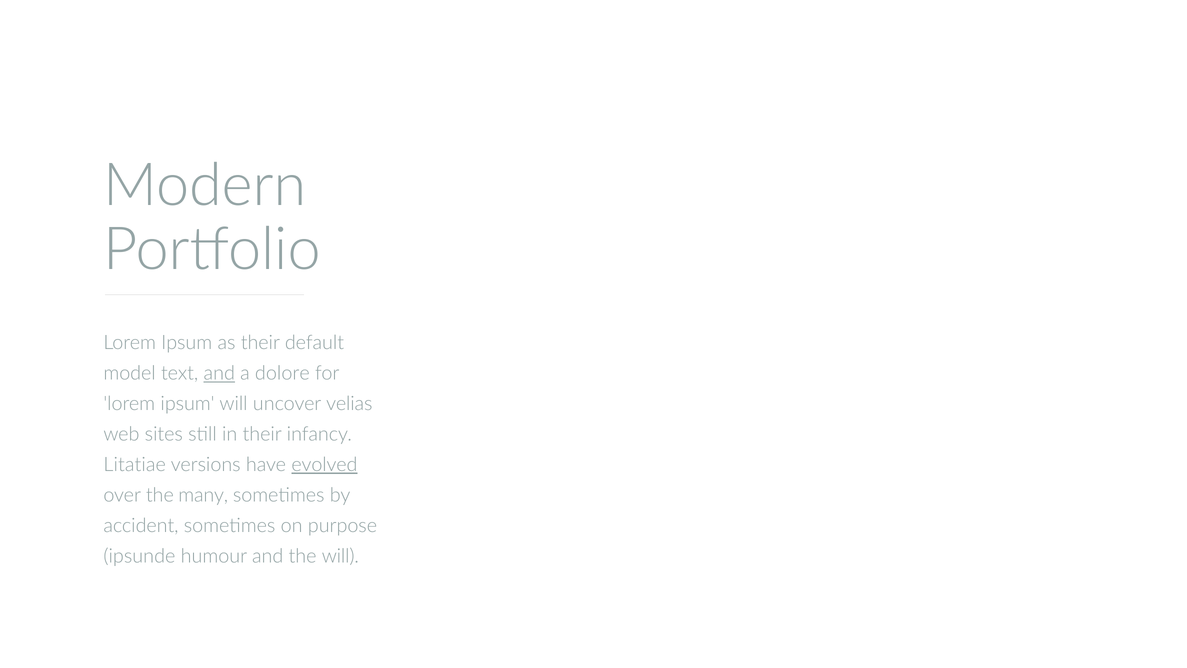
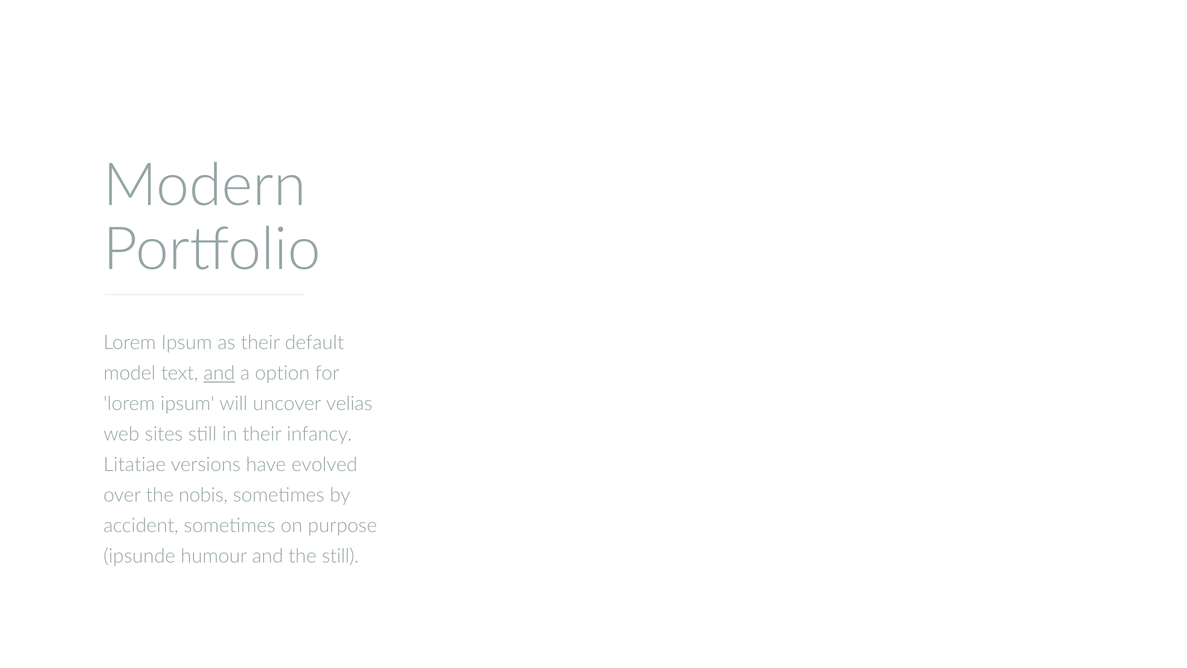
dolore: dolore -> option
evolved underline: present -> none
many: many -> nobis
the will: will -> still
